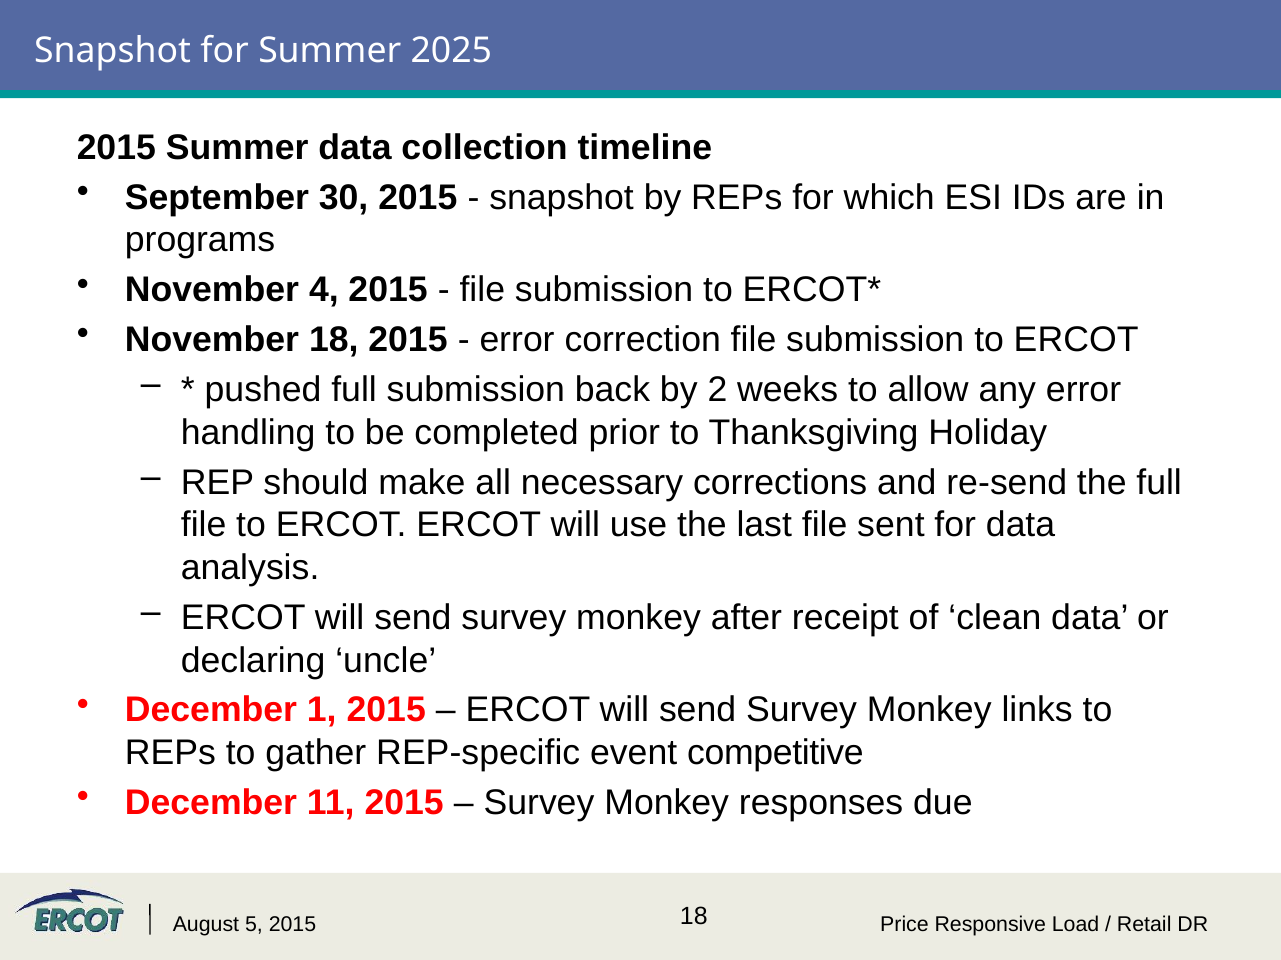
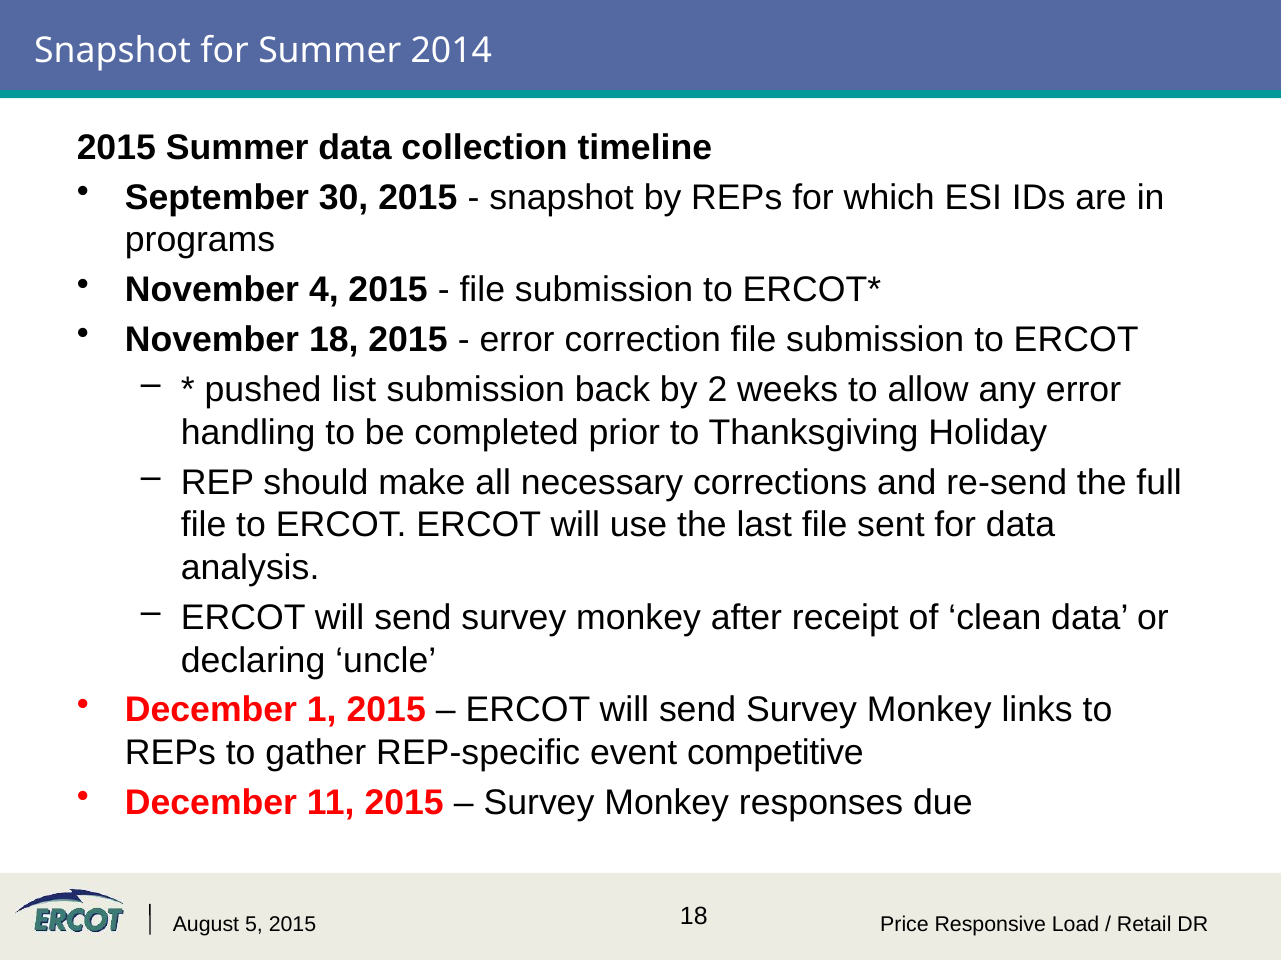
2025: 2025 -> 2014
pushed full: full -> list
